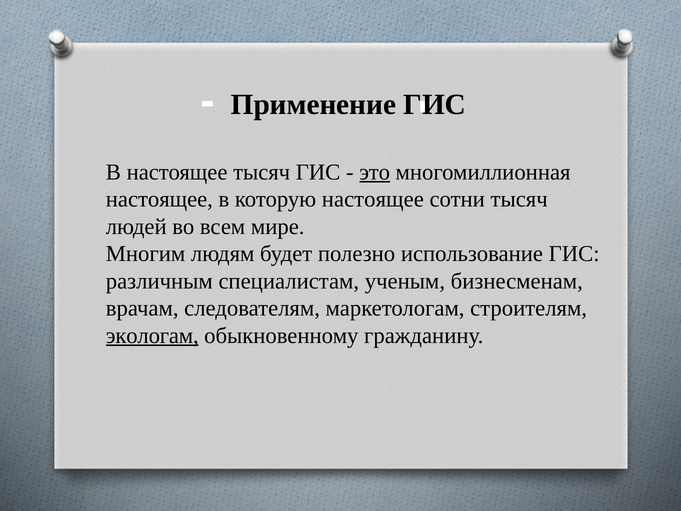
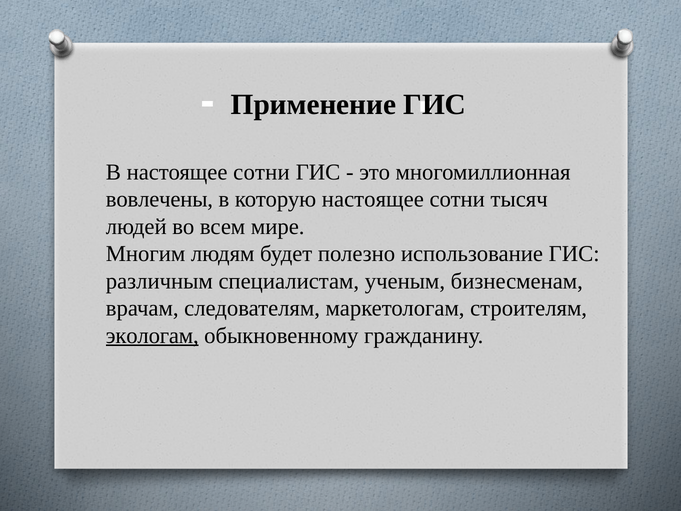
В настоящее тысяч: тысяч -> сотни
это underline: present -> none
настоящее at (159, 199): настоящее -> вовлечены
